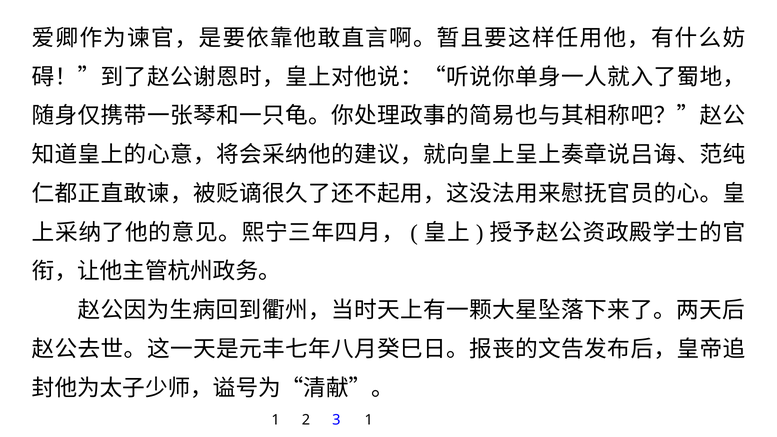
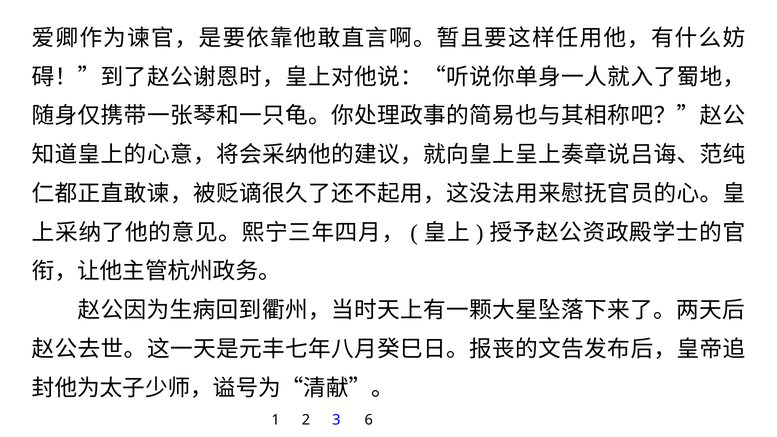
3 1: 1 -> 6
